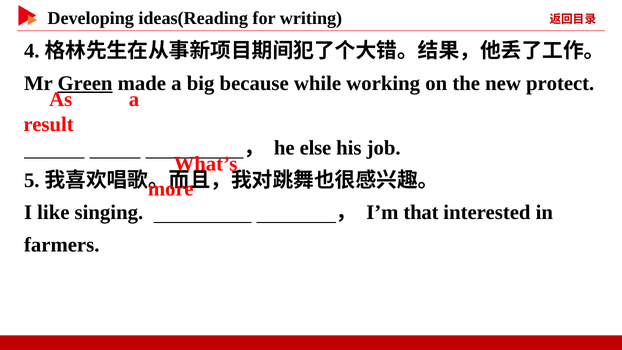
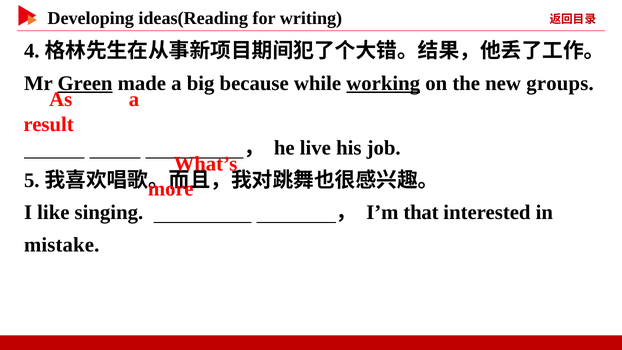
working underline: none -> present
protect: protect -> groups
else: else -> live
farmers: farmers -> mistake
